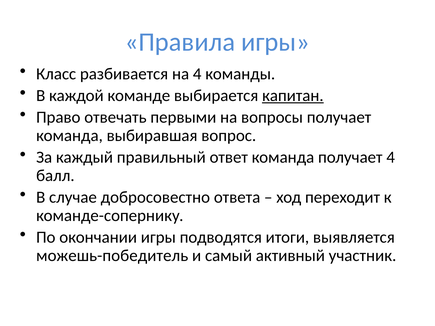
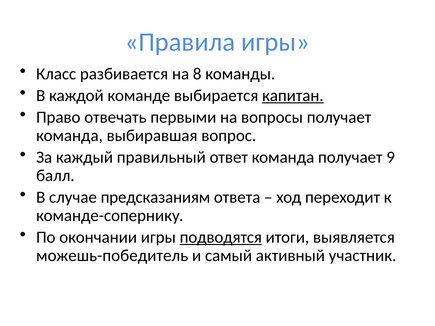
на 4: 4 -> 8
получает 4: 4 -> 9
добросовестно: добросовестно -> предсказаниям
подводятся underline: none -> present
